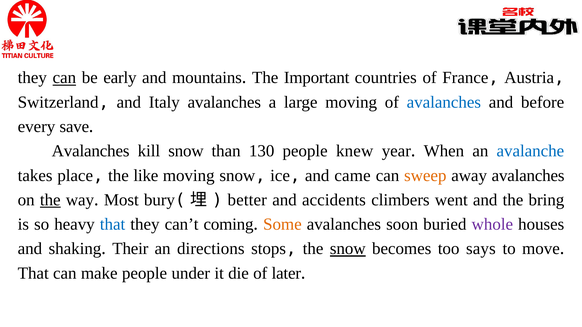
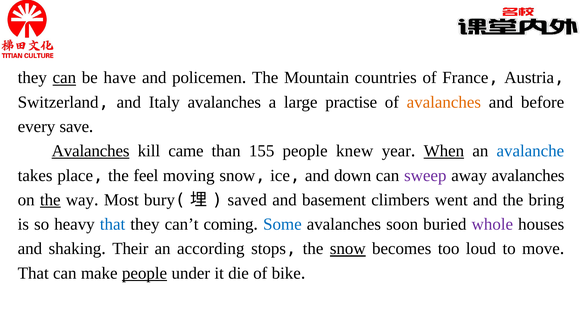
early: early -> have
mountains: mountains -> policemen
Important: Important -> Mountain
large moving: moving -> practise
avalanches at (444, 102) colour: blue -> orange
Avalanches at (91, 151) underline: none -> present
kill snow: snow -> came
130: 130 -> 155
When underline: none -> present
like: like -> feel
came: came -> down
sweep colour: orange -> purple
better: better -> saved
accidents: accidents -> basement
Some colour: orange -> blue
directions: directions -> according
says: says -> loud
people at (145, 273) underline: none -> present
later: later -> bike
